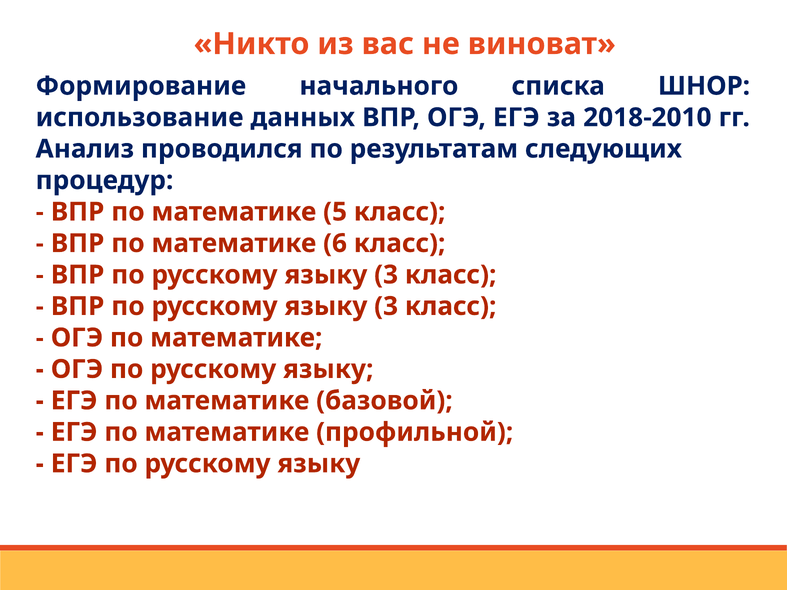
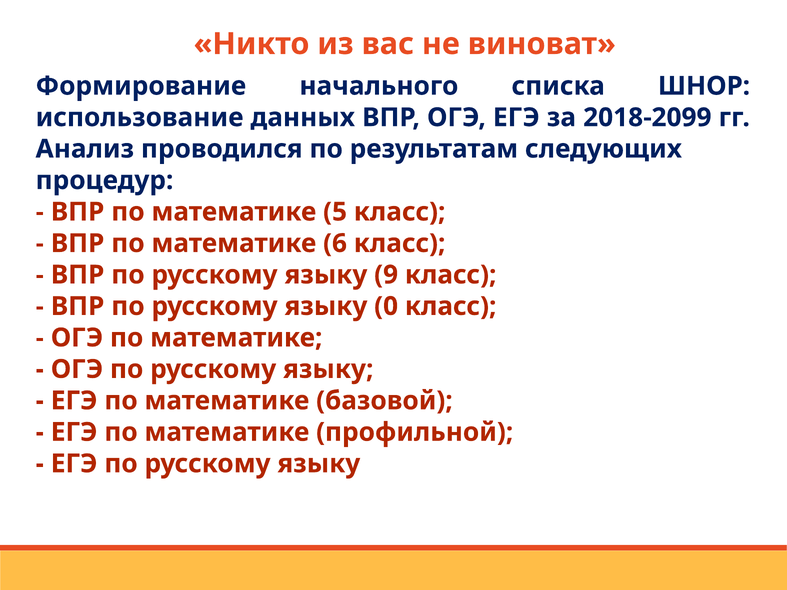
2018-2010: 2018-2010 -> 2018-2099
3 at (386, 275): 3 -> 9
3 at (386, 306): 3 -> 0
